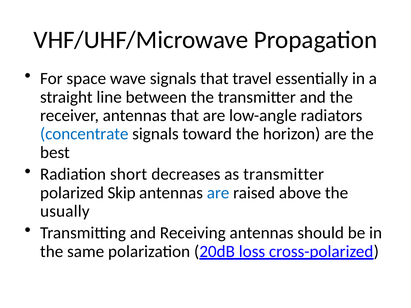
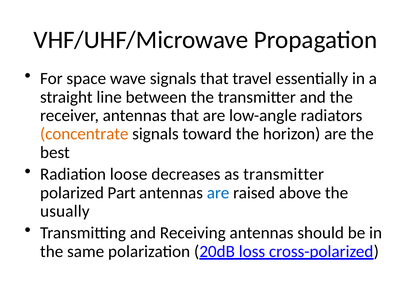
concentrate colour: blue -> orange
short: short -> loose
Skip: Skip -> Part
